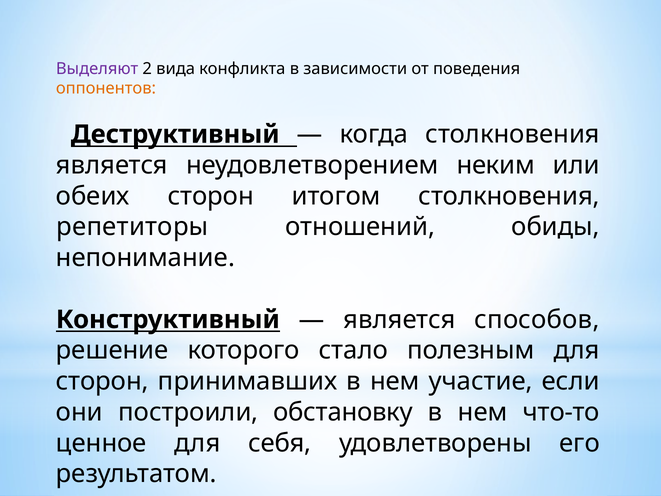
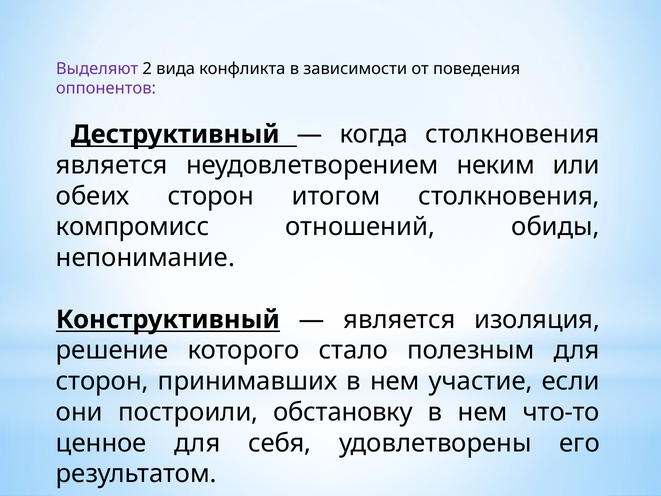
оппонентов colour: orange -> purple
репетиторы: репетиторы -> компромисс
способов: способов -> изоляция
